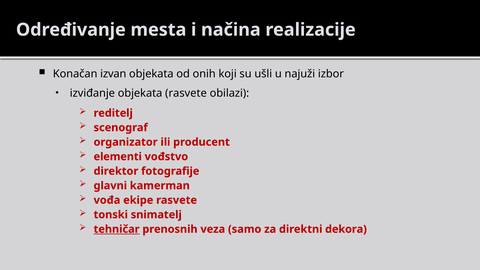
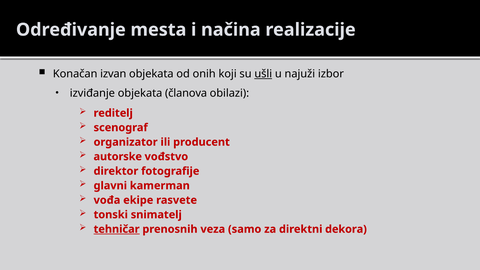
ušli underline: none -> present
objekata rasvete: rasvete -> članova
elementi: elementi -> autorske
